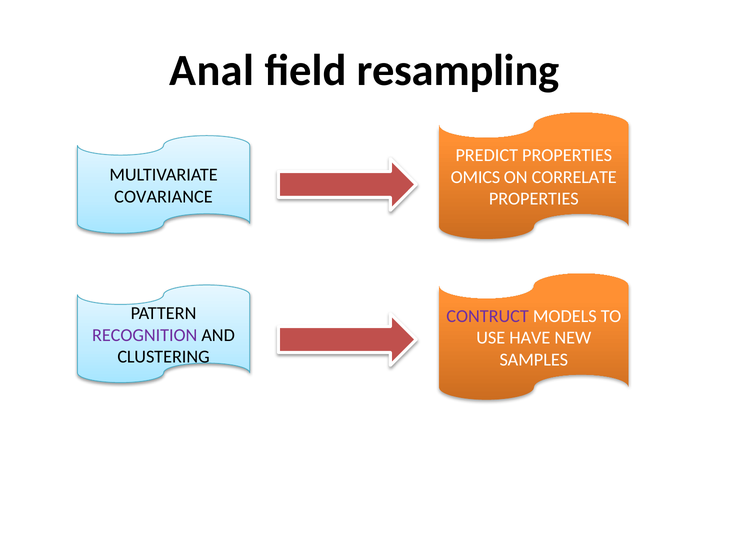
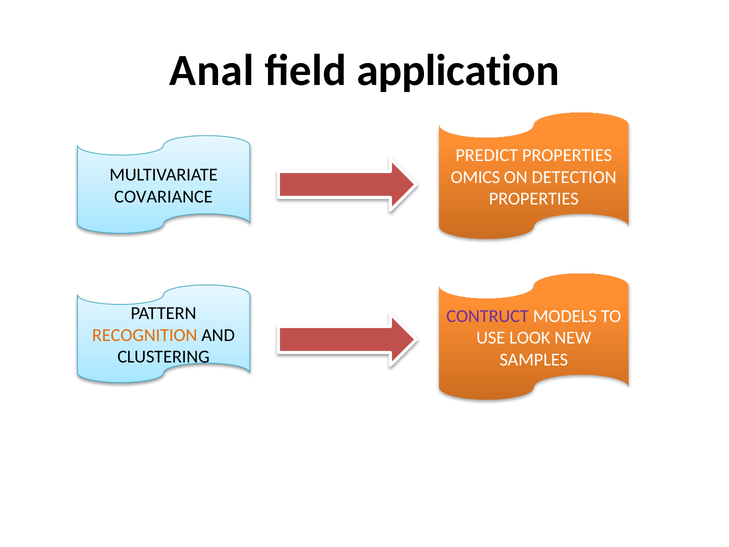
resampling: resampling -> application
CORRELATE: CORRELATE -> DETECTION
RECOGNITION colour: purple -> orange
HAVE: HAVE -> LOOK
